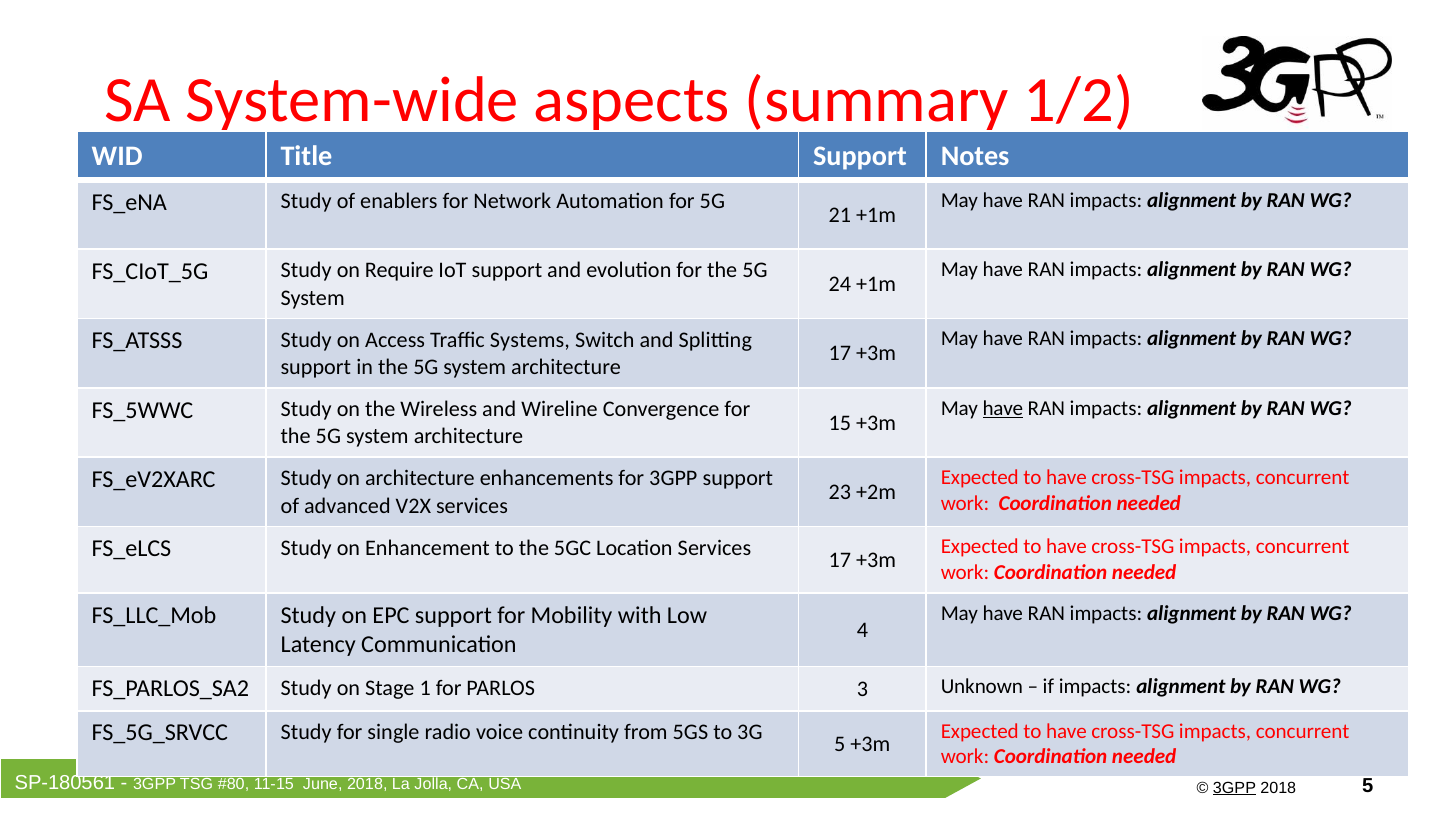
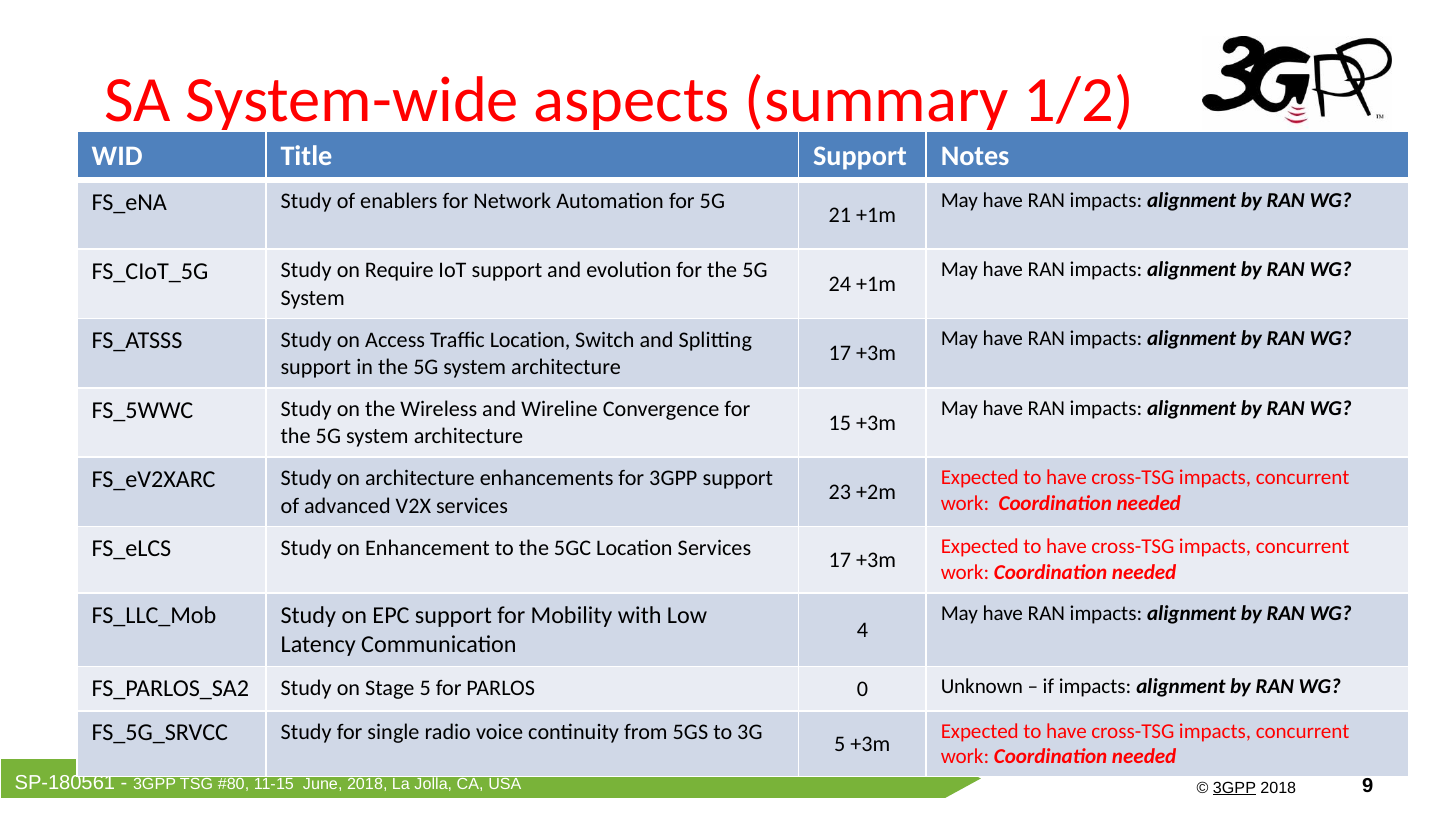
Traffic Systems: Systems -> Location
have at (1003, 408) underline: present -> none
Stage 1: 1 -> 5
3: 3 -> 0
5 at (1368, 786): 5 -> 9
